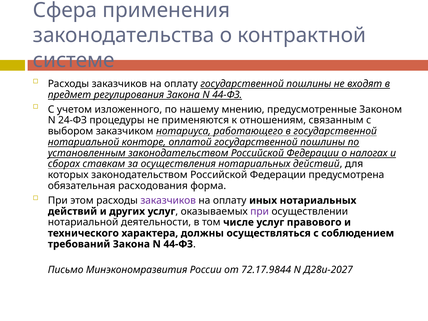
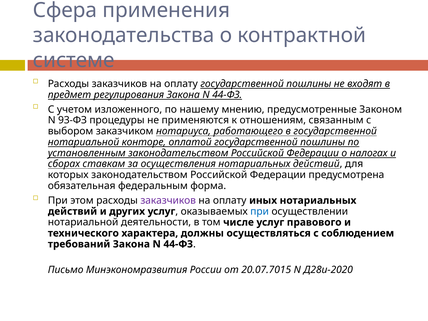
24-ФЗ: 24-ФЗ -> 93-ФЗ
расходования: расходования -> федеральным
при at (260, 211) colour: purple -> blue
72.17.9844: 72.17.9844 -> 20.07.7015
Д28и-2027: Д28и-2027 -> Д28и-2020
